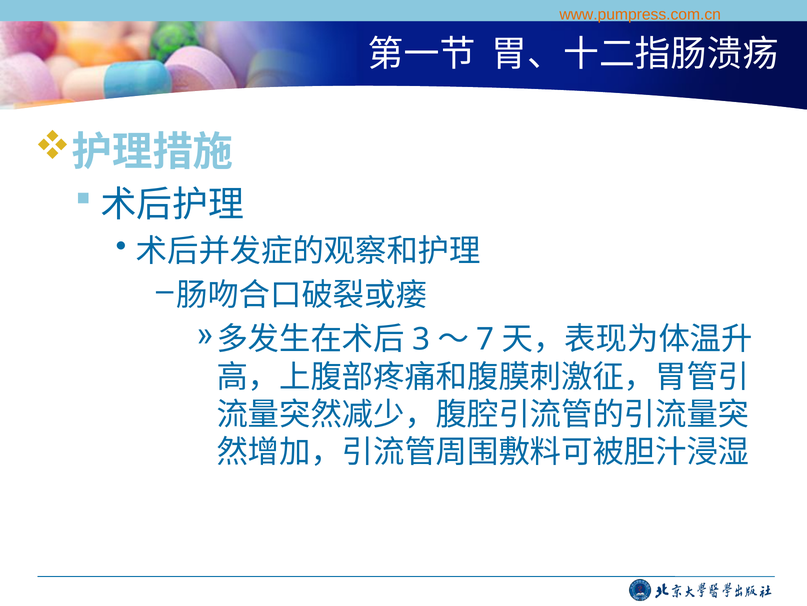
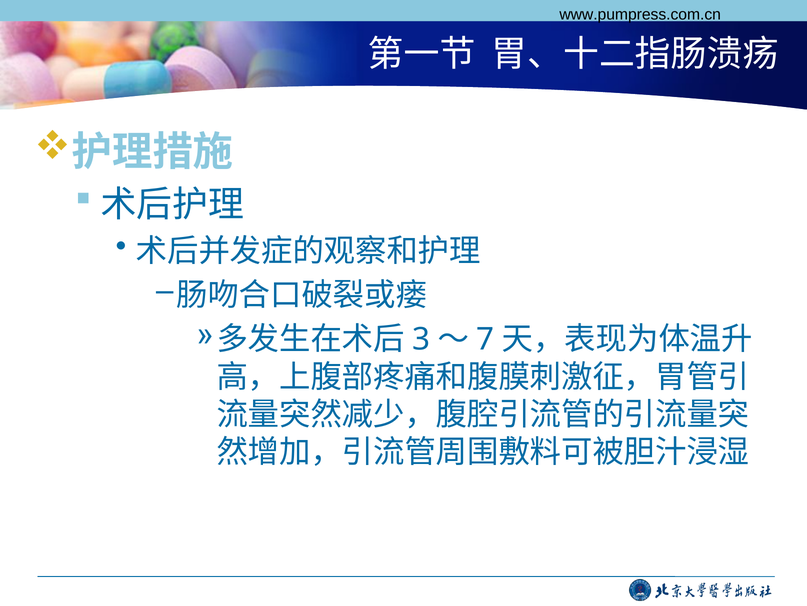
www.pumpress.com.cn colour: orange -> black
